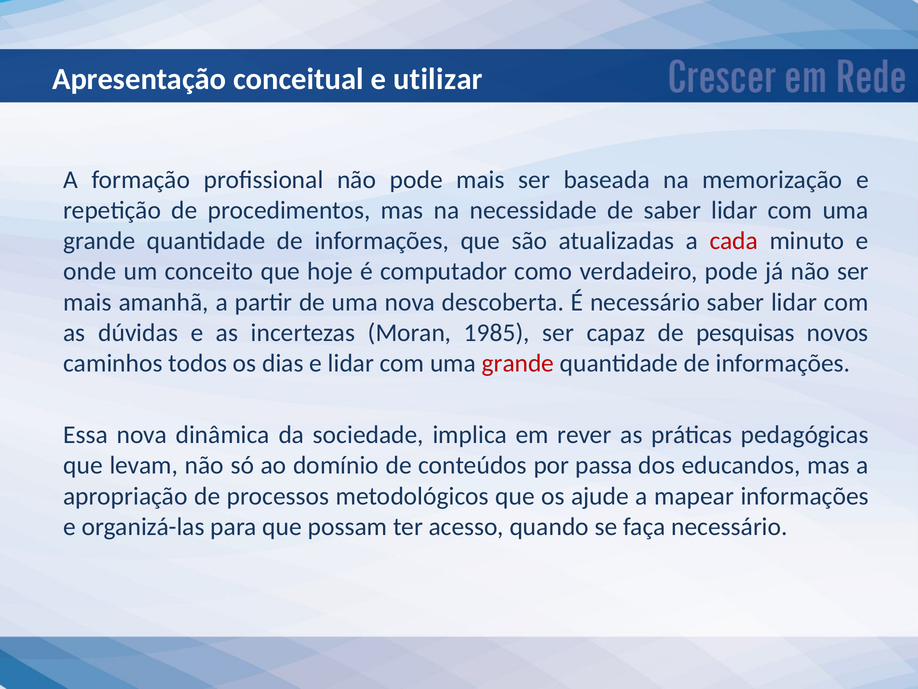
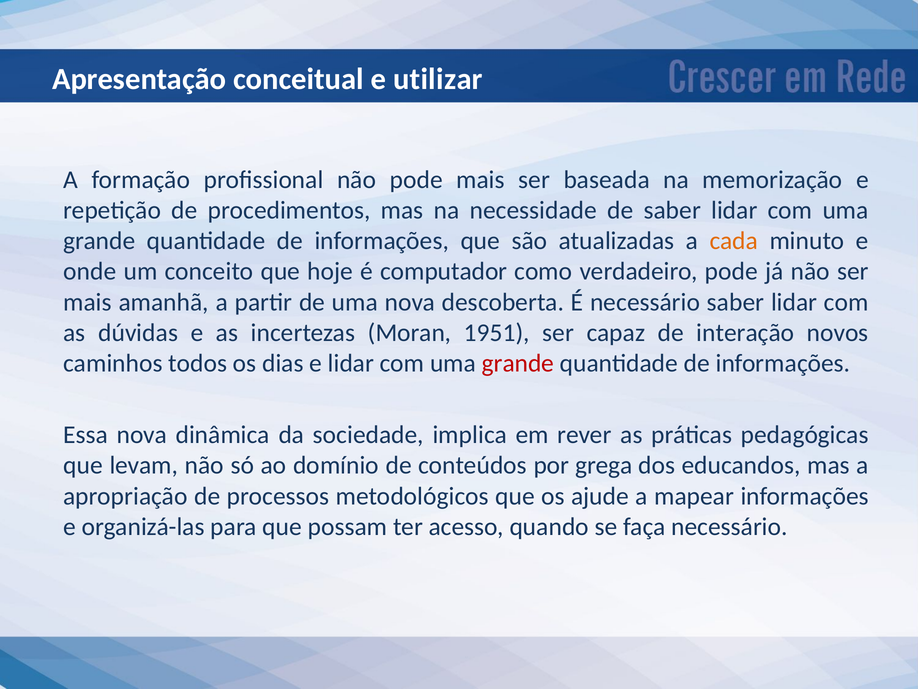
cada colour: red -> orange
1985: 1985 -> 1951
pesquisas: pesquisas -> interação
passa: passa -> grega
